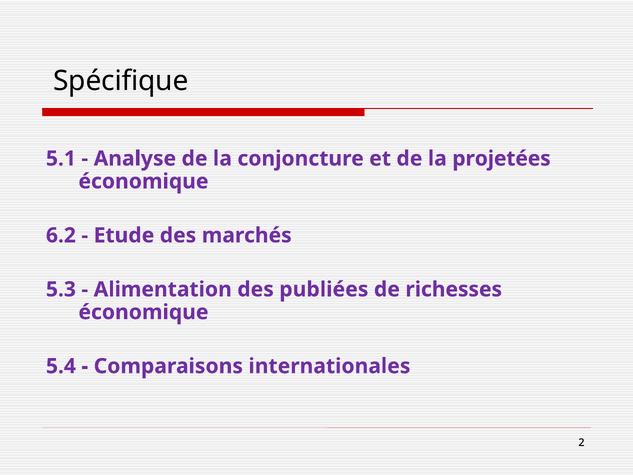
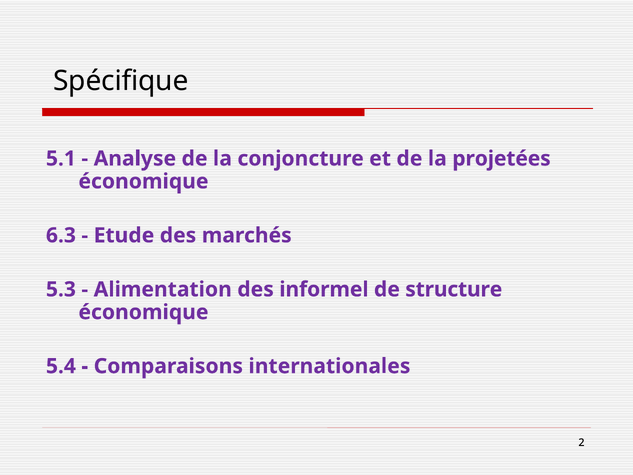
6.2: 6.2 -> 6.3
publiées: publiées -> informel
richesses: richesses -> structure
